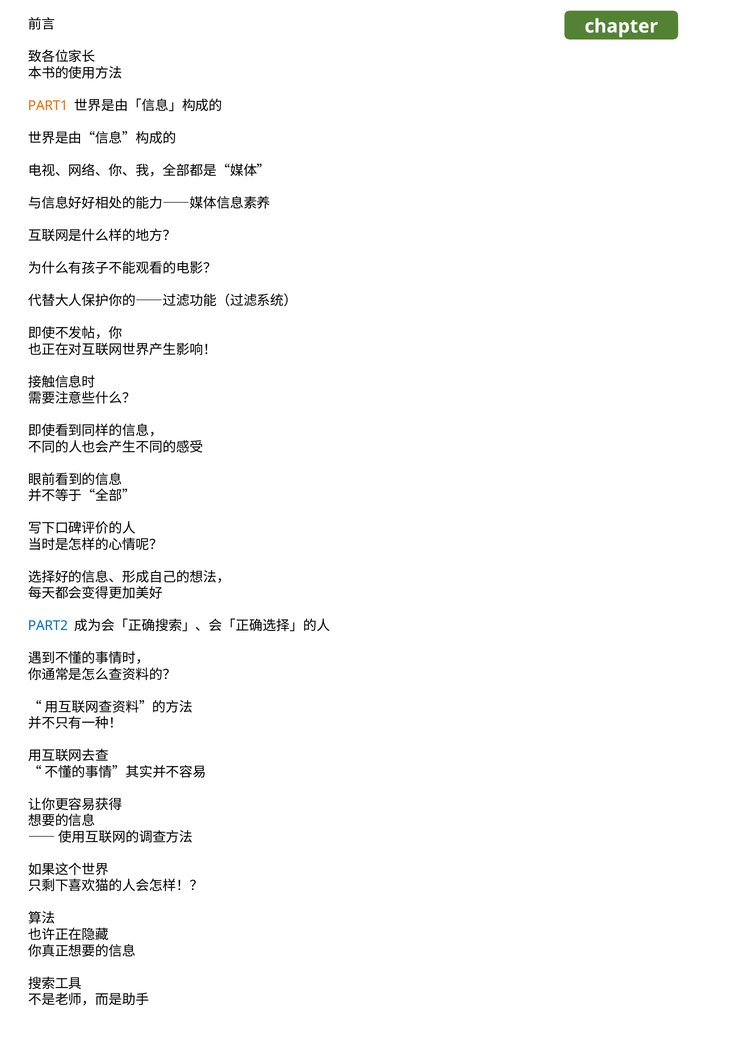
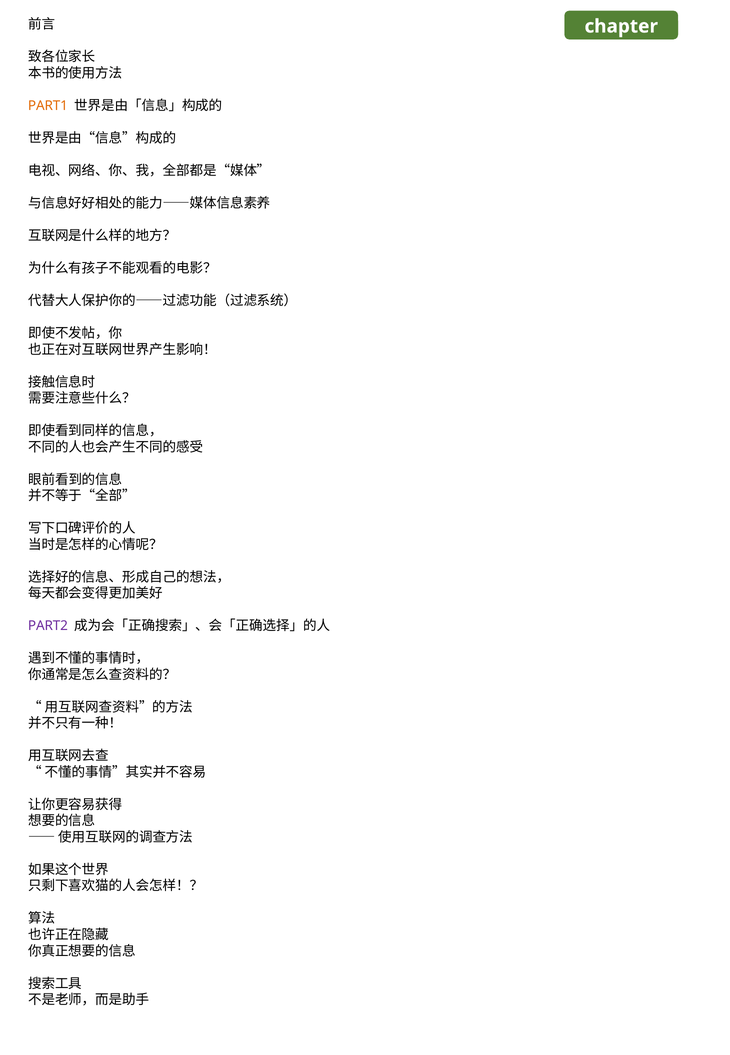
PART2 colour: blue -> purple
